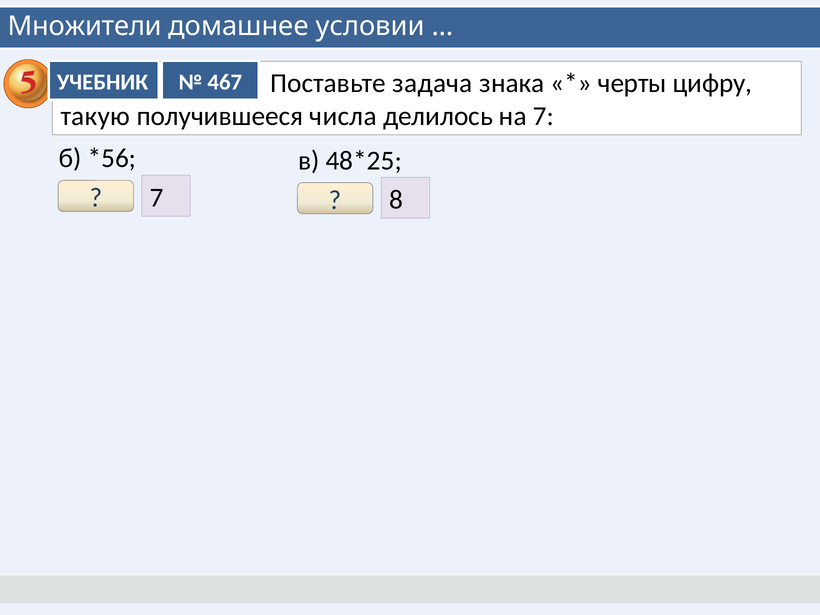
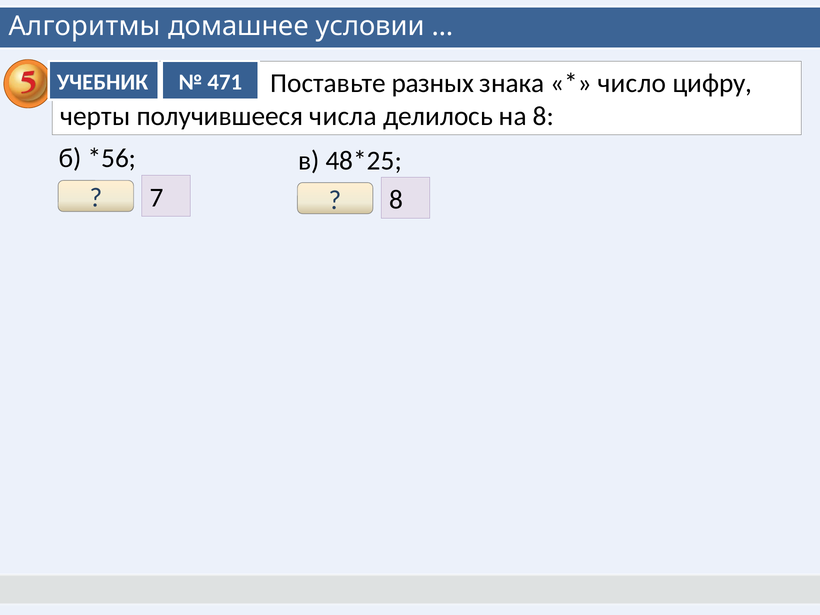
Множители: Множители -> Алгоритмы
задача: задача -> разных
черты: черты -> число
467: 467 -> 471
такую: такую -> черты
на 7: 7 -> 8
